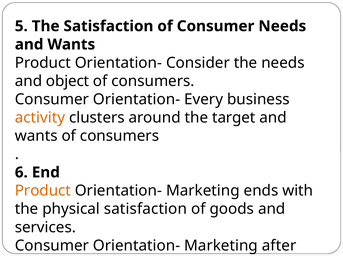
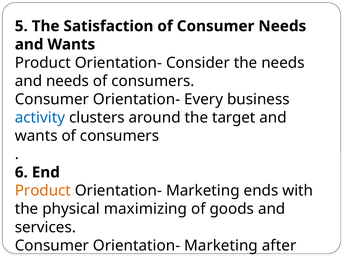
and object: object -> needs
activity colour: orange -> blue
physical satisfaction: satisfaction -> maximizing
